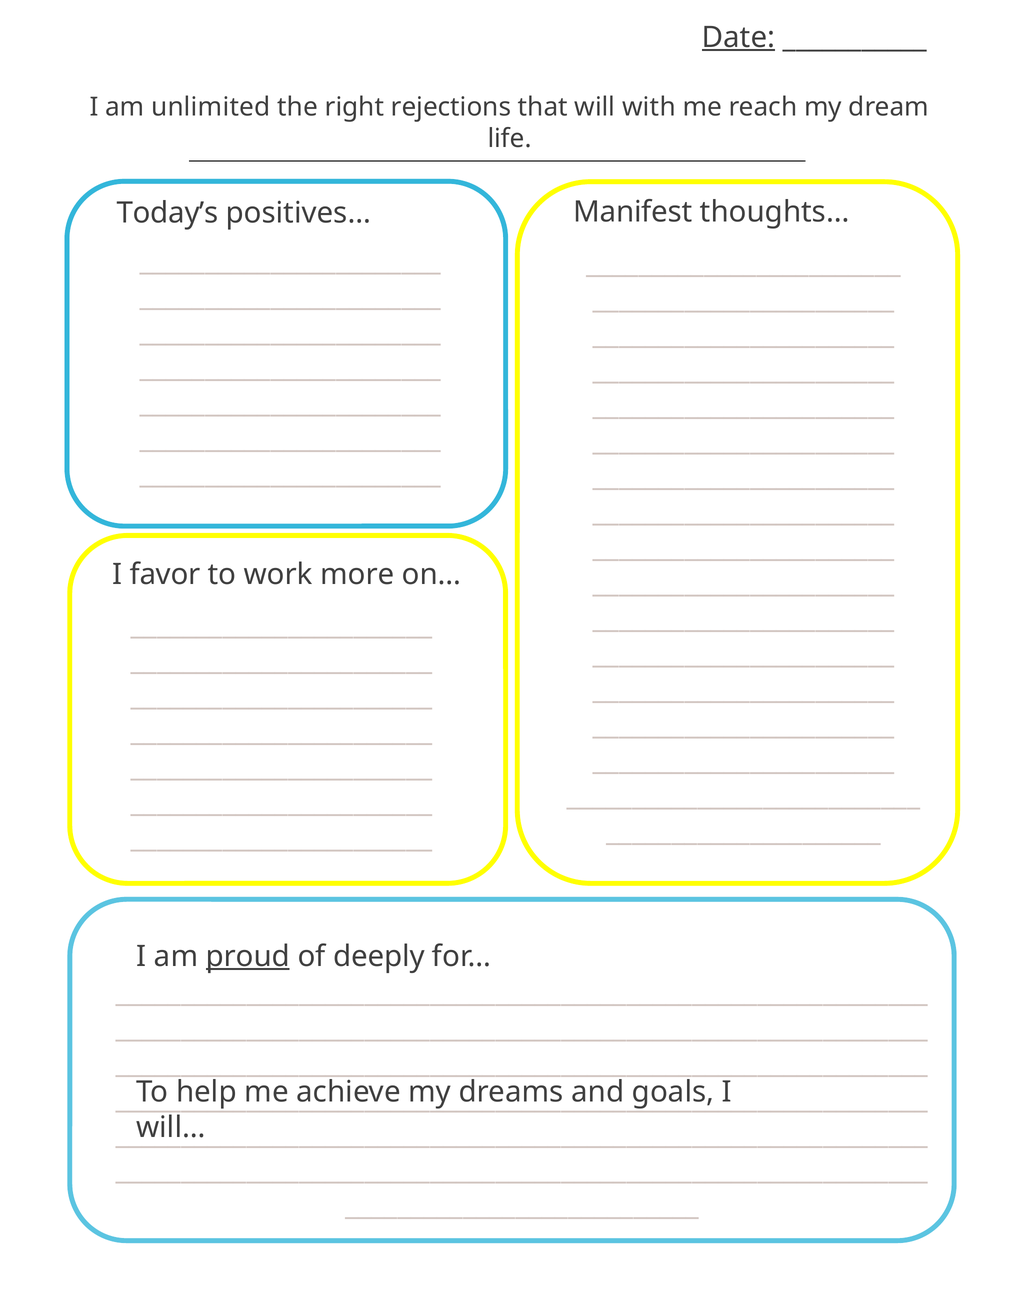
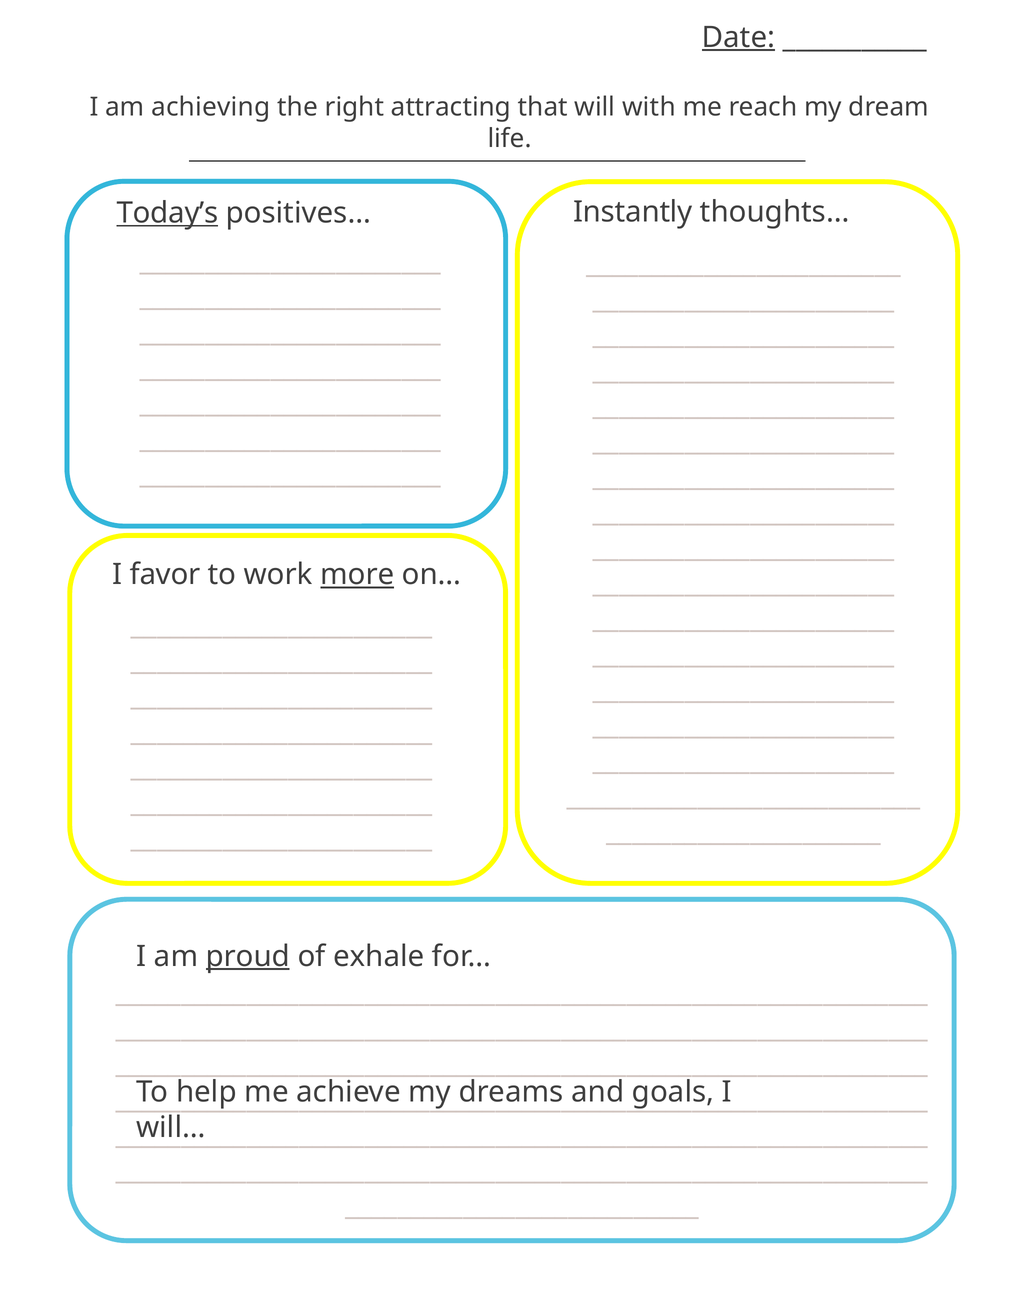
unlimited: unlimited -> achieving
rejections: rejections -> attracting
Manifest: Manifest -> Instantly
Today’s underline: none -> present
more underline: none -> present
deeply: deeply -> exhale
